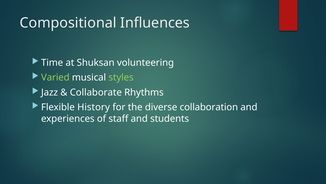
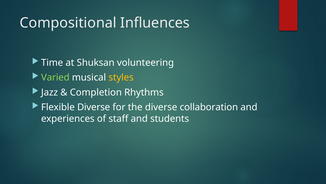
styles colour: light green -> yellow
Collaborate: Collaborate -> Completion
Flexible History: History -> Diverse
